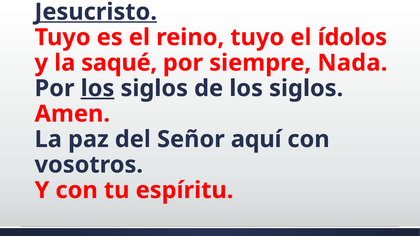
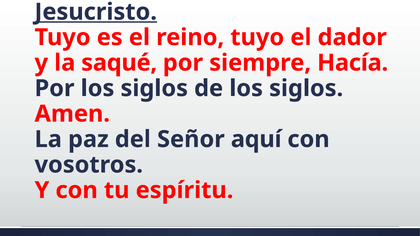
ídolos: ídolos -> dador
Nada: Nada -> Hacía
los at (98, 88) underline: present -> none
